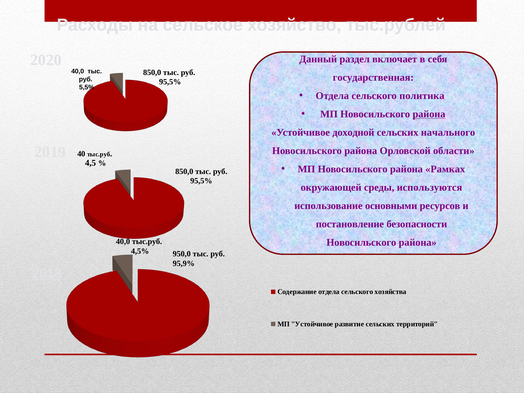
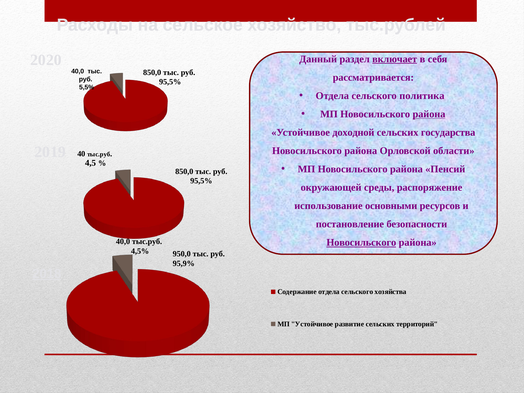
включает underline: none -> present
государственная: государственная -> рассматривается
начального: начального -> государства
Рамках: Рамках -> Пенсий
используются: используются -> распоряжение
Новосильского at (361, 242) underline: none -> present
